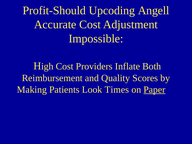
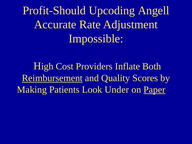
Accurate Cost: Cost -> Rate
Reimbursement underline: none -> present
Times: Times -> Under
